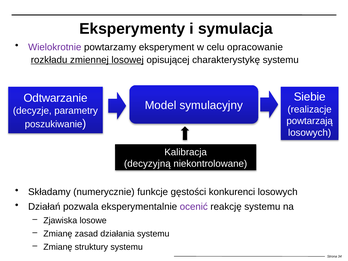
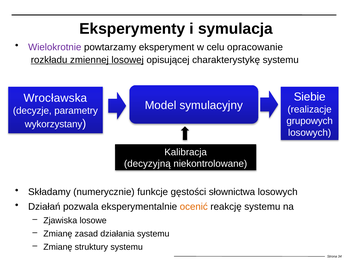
Odtwarzanie: Odtwarzanie -> Wrocławska
powtarzają: powtarzają -> grupowych
poszukiwanie: poszukiwanie -> wykorzystany
konkurenci: konkurenci -> słownictwa
ocenić colour: purple -> orange
